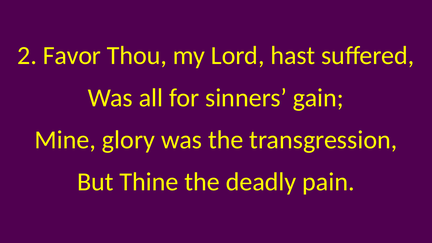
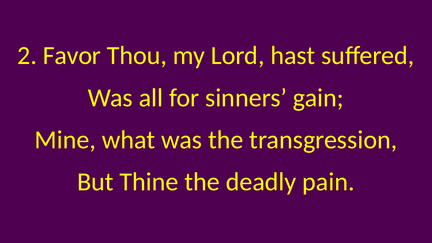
glory: glory -> what
